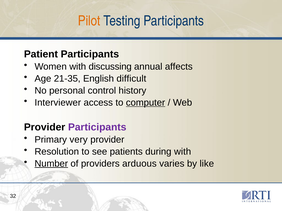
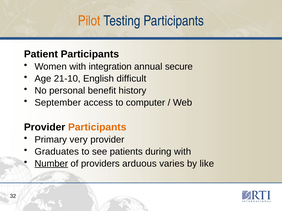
discussing: discussing -> integration
affects: affects -> secure
21-35: 21-35 -> 21-10
control: control -> benefit
Interviewer: Interviewer -> September
computer underline: present -> none
Participants at (97, 127) colour: purple -> orange
Resolution: Resolution -> Graduates
